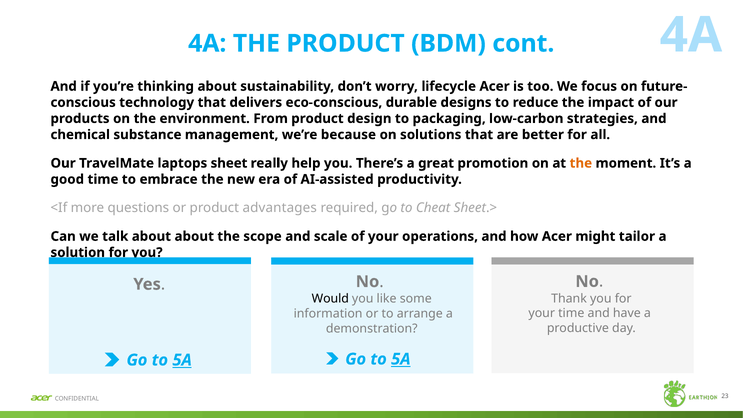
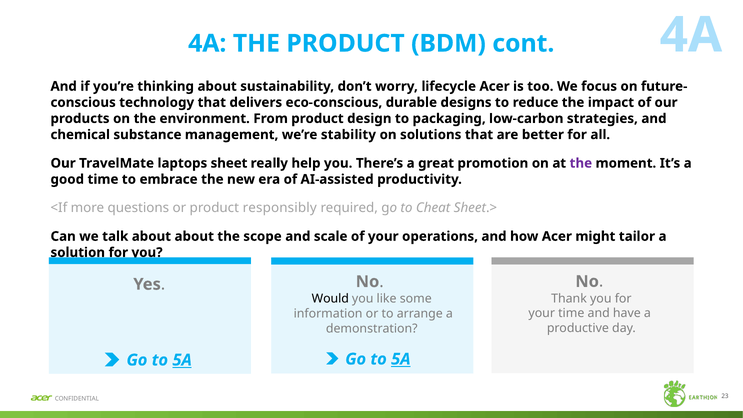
because: because -> stability
the at (581, 163) colour: orange -> purple
advantages: advantages -> responsibly
